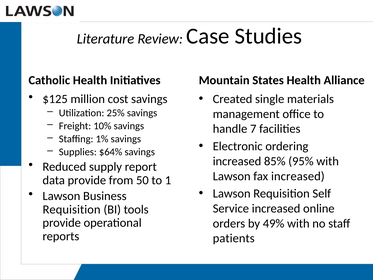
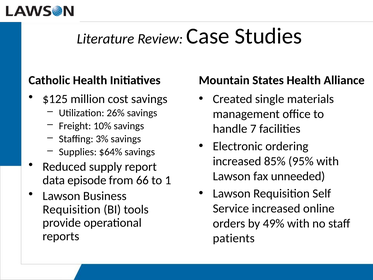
25%: 25% -> 26%
1%: 1% -> 3%
fax increased: increased -> unneeded
data provide: provide -> episode
50: 50 -> 66
